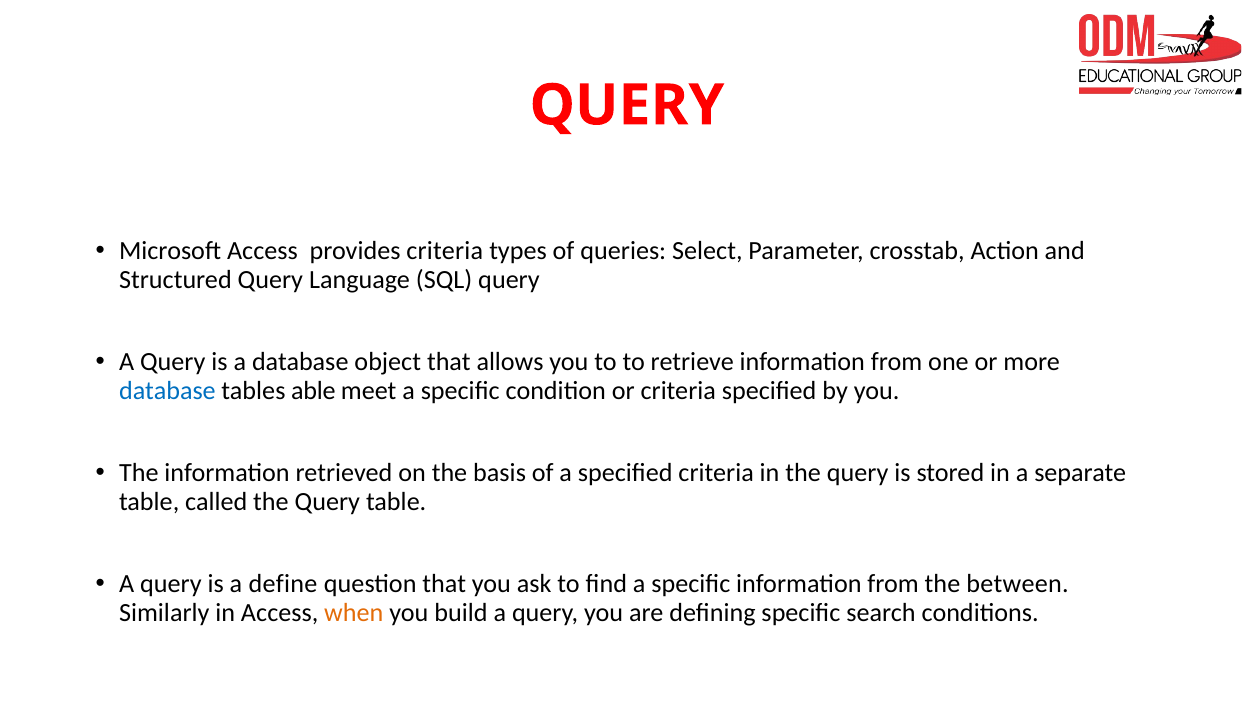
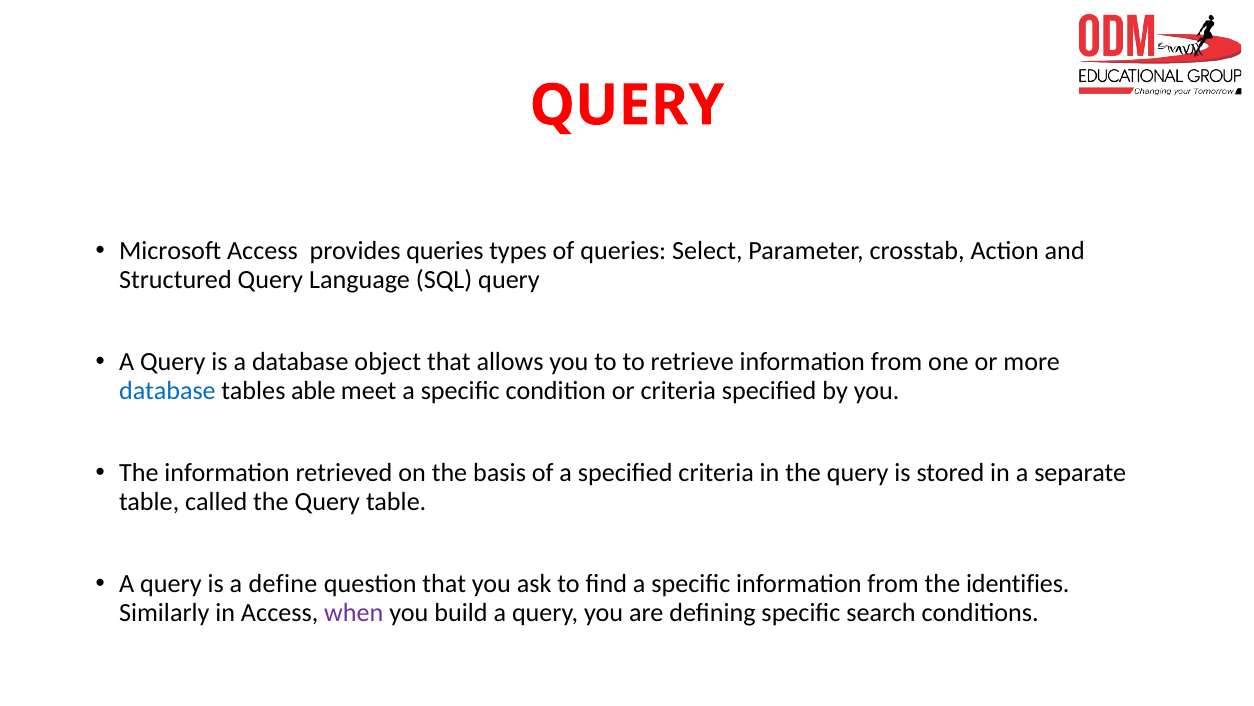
provides criteria: criteria -> queries
between: between -> identifies
when colour: orange -> purple
